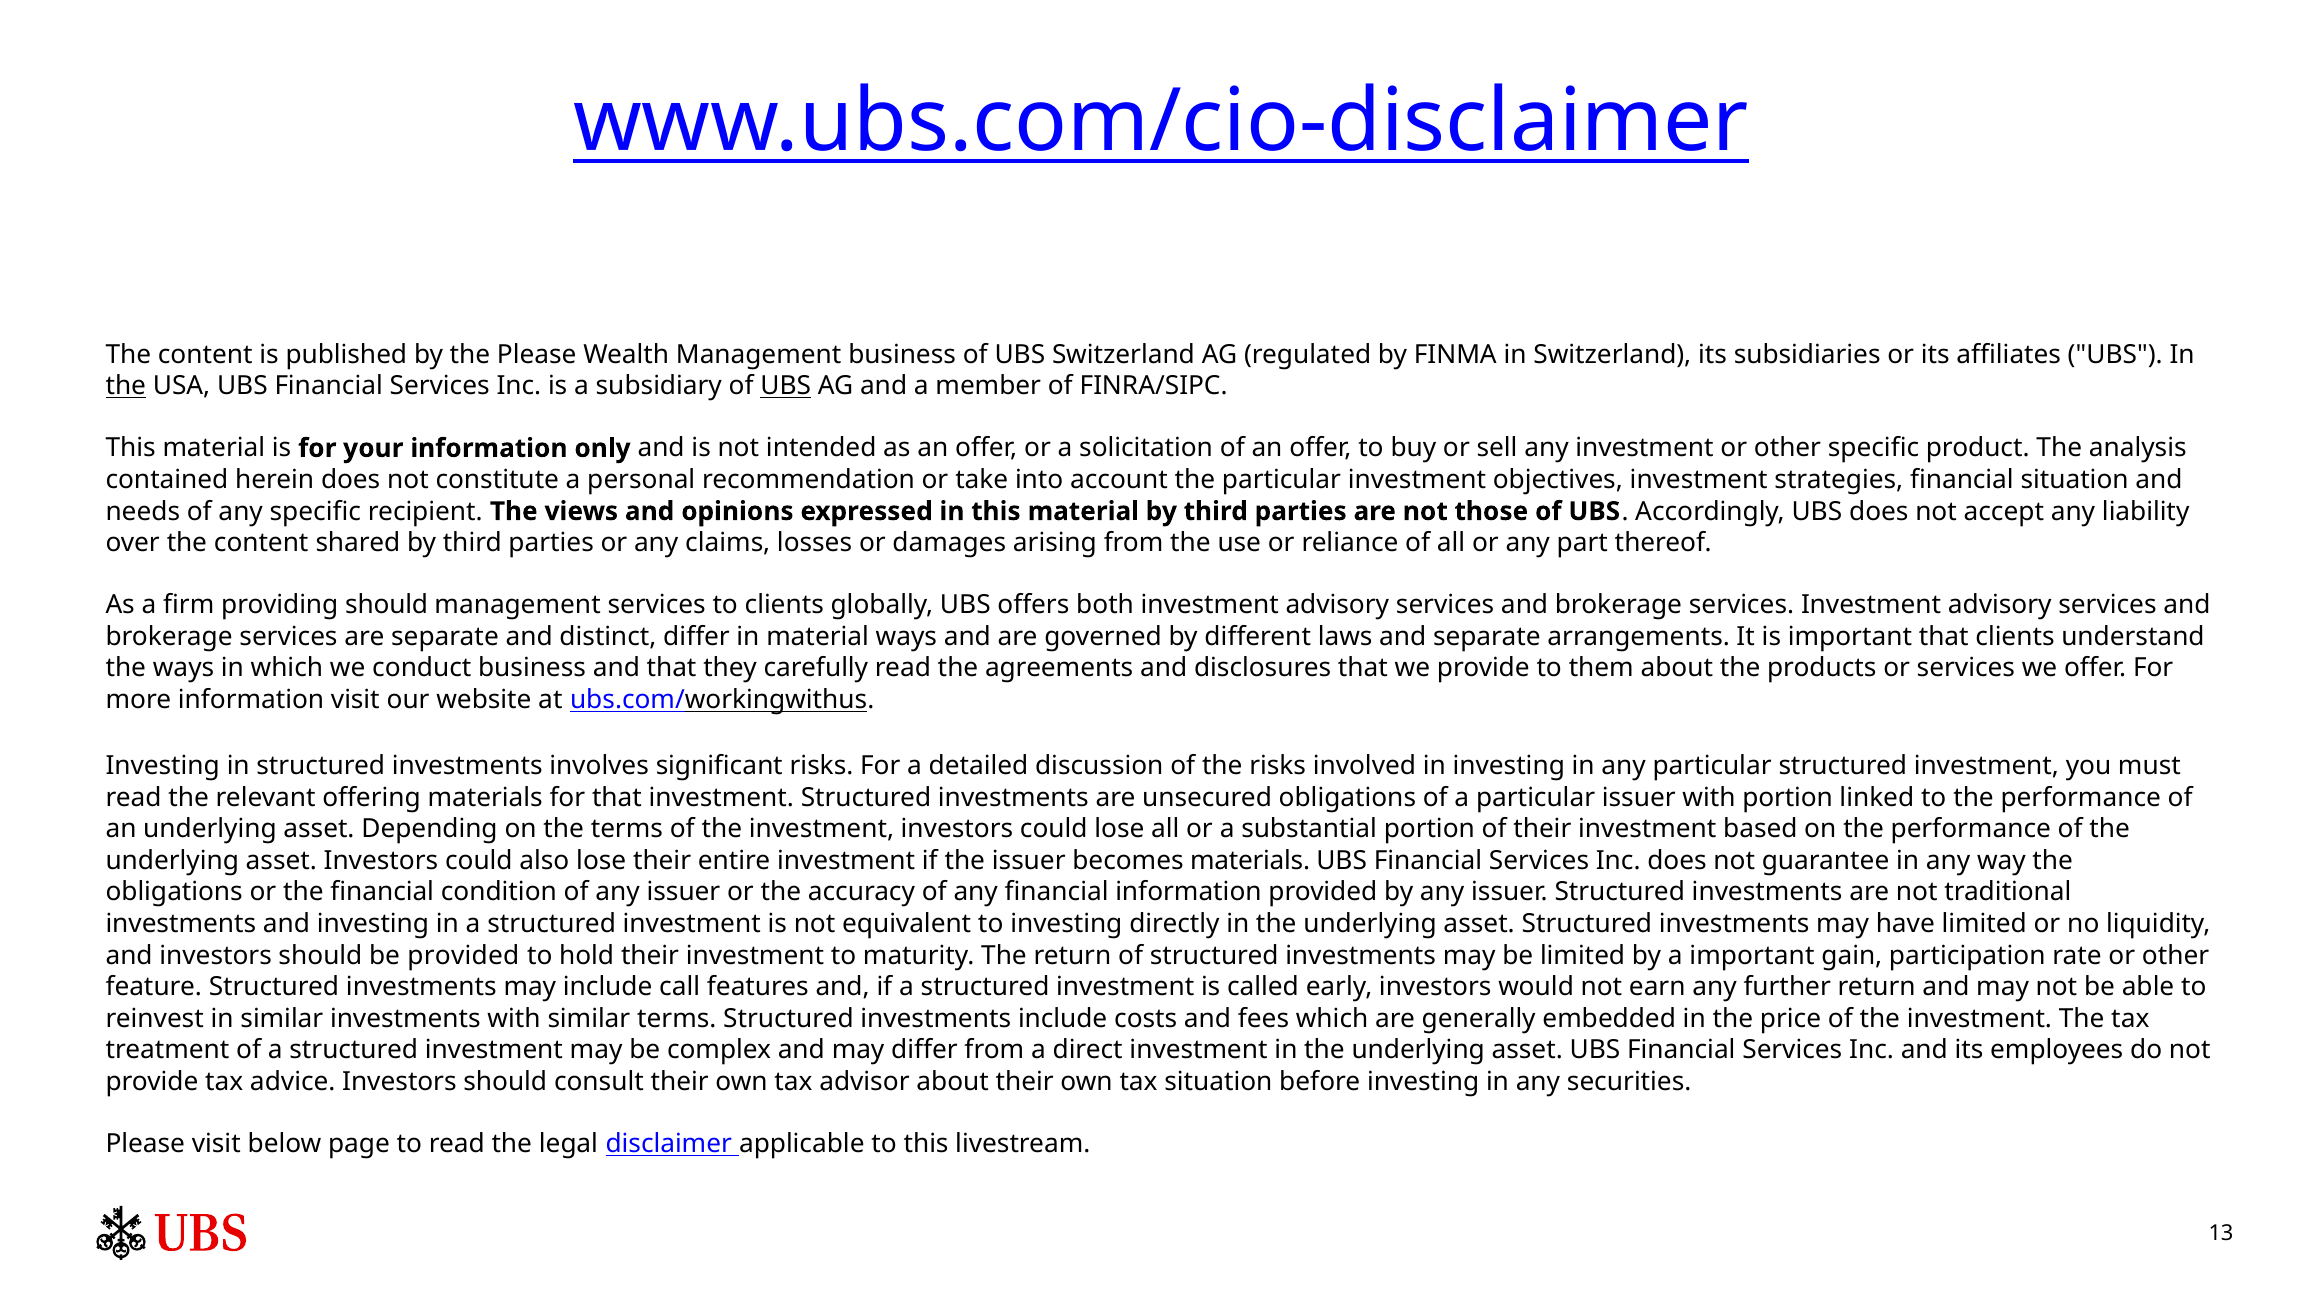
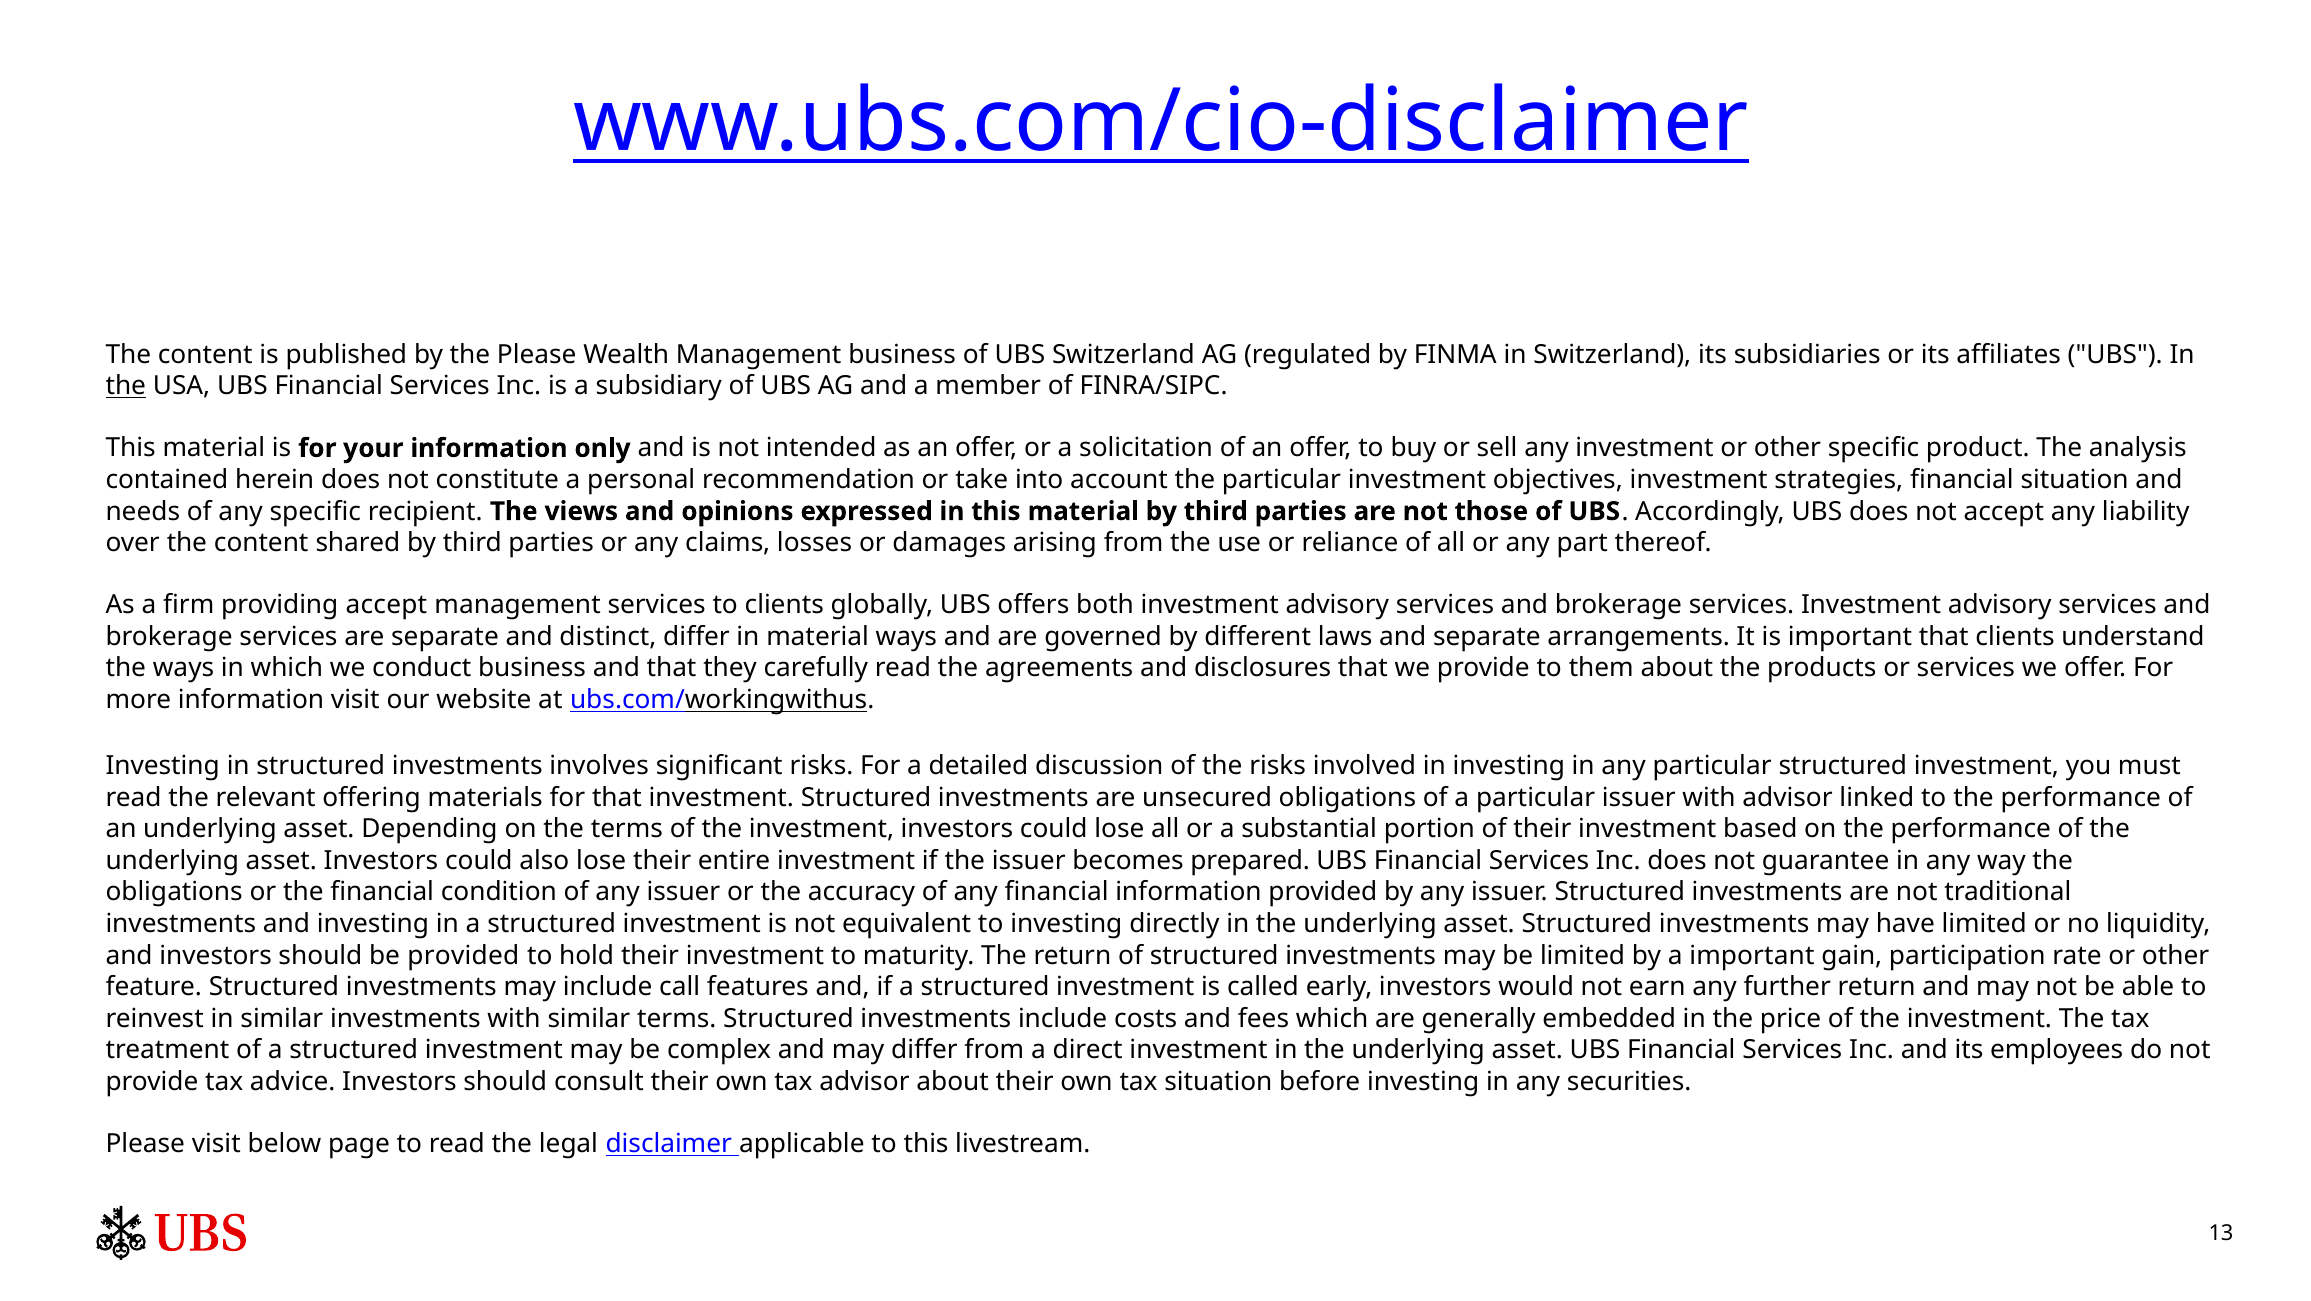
UBS at (786, 386) underline: present -> none
providing should: should -> accept
with portion: portion -> advisor
becomes materials: materials -> prepared
